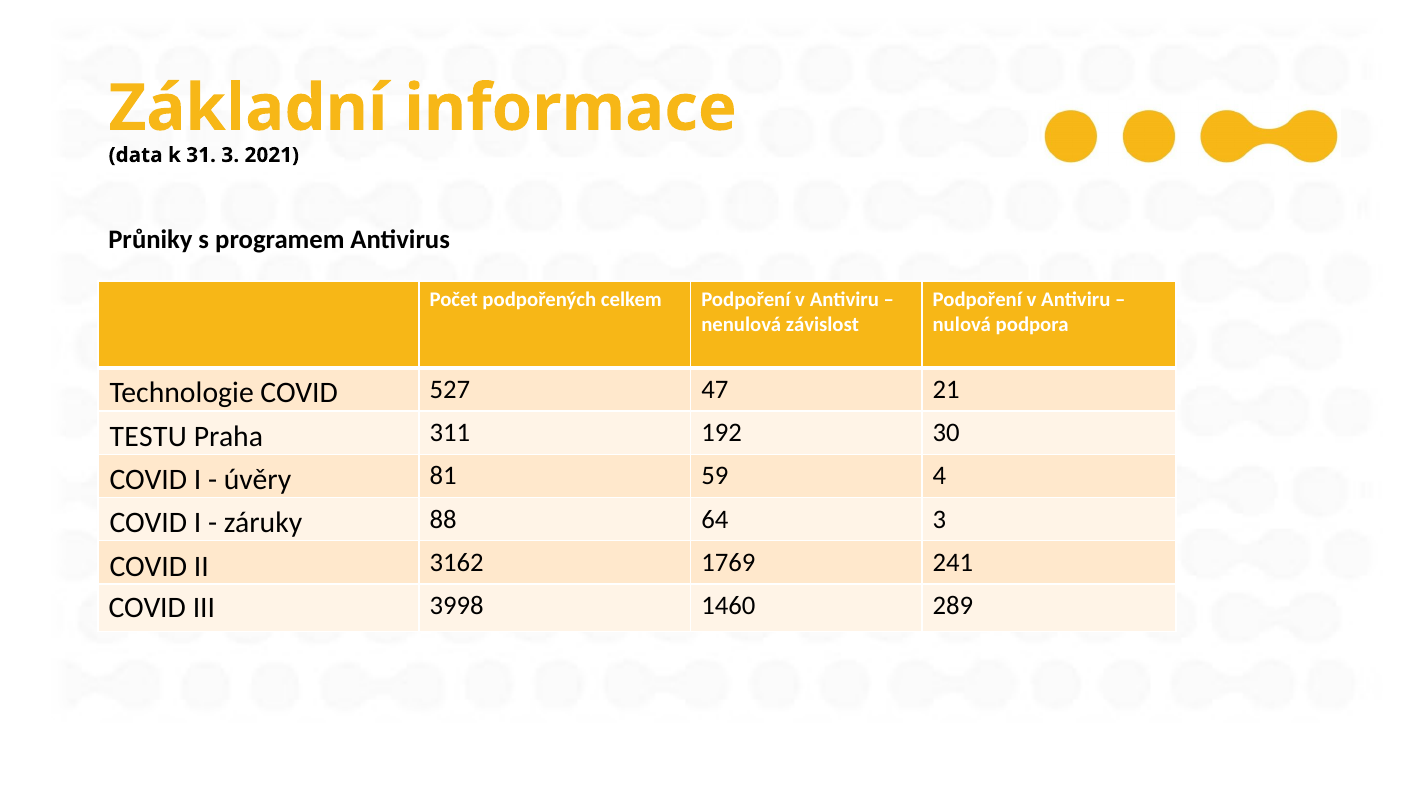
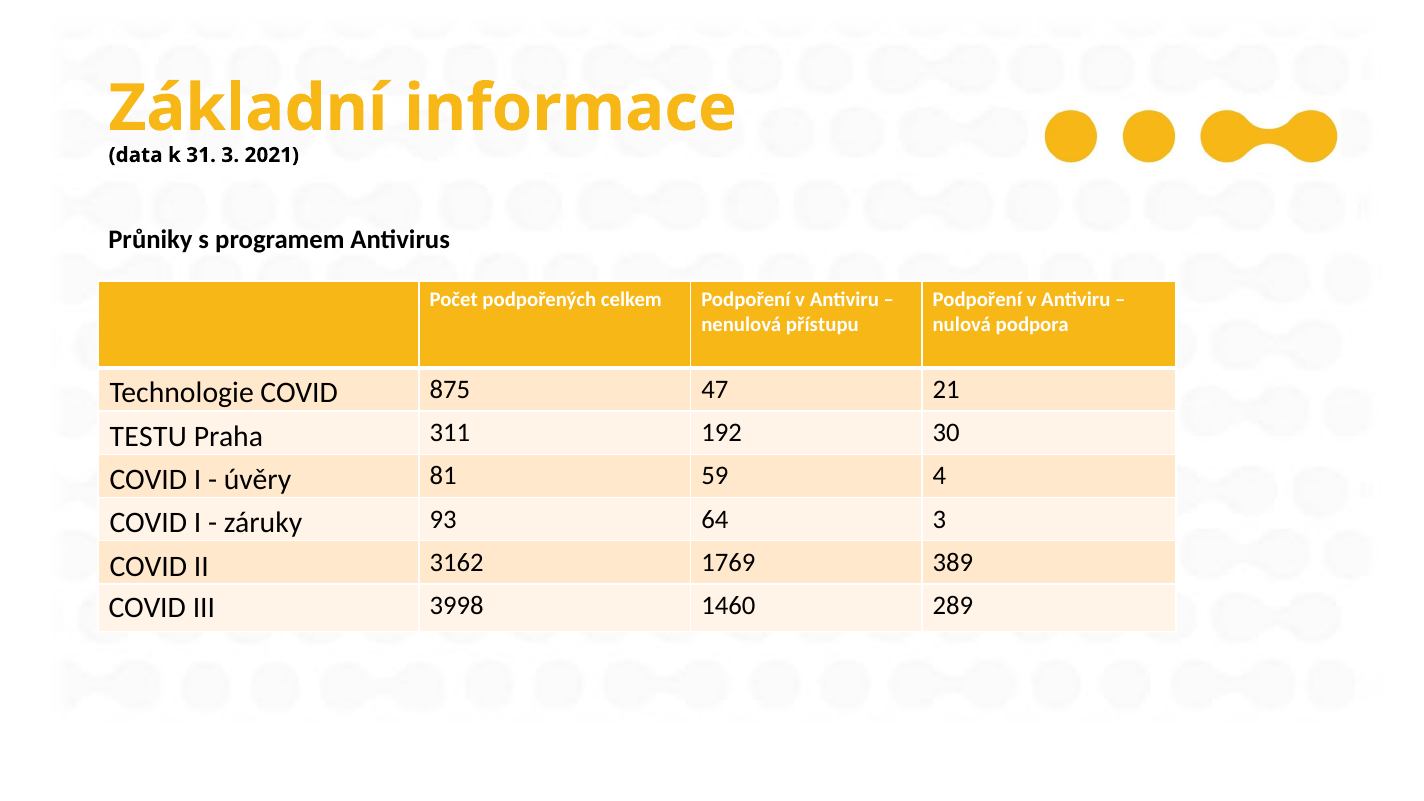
závislost: závislost -> přístupu
527: 527 -> 875
88: 88 -> 93
241: 241 -> 389
